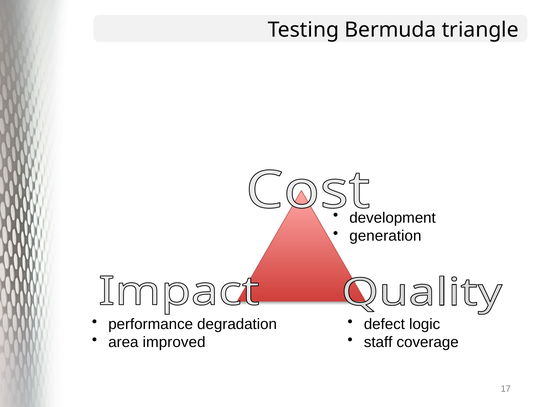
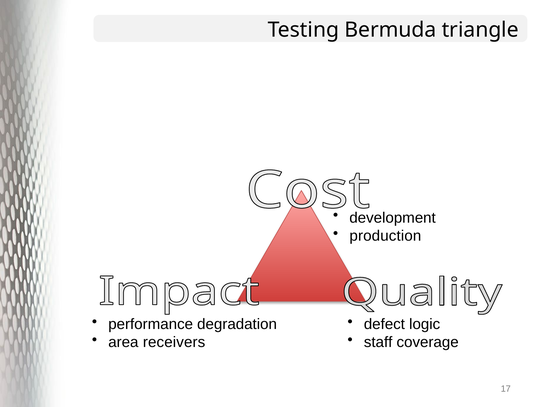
generation: generation -> production
improved: improved -> receivers
